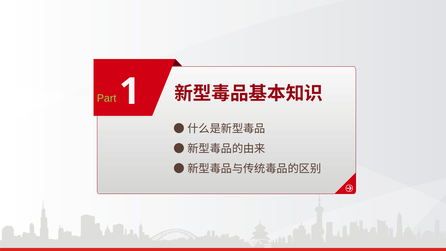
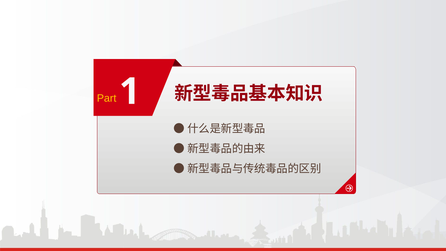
Part colour: light green -> yellow
